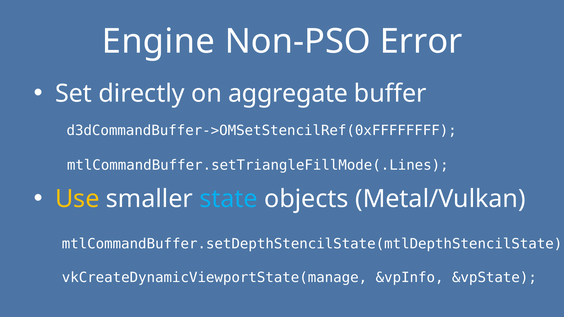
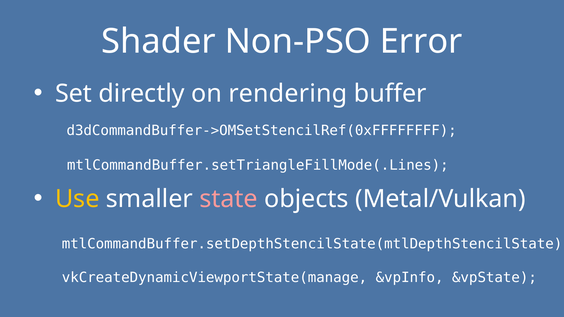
Engine: Engine -> Shader
aggregate: aggregate -> rendering
state colour: light blue -> pink
